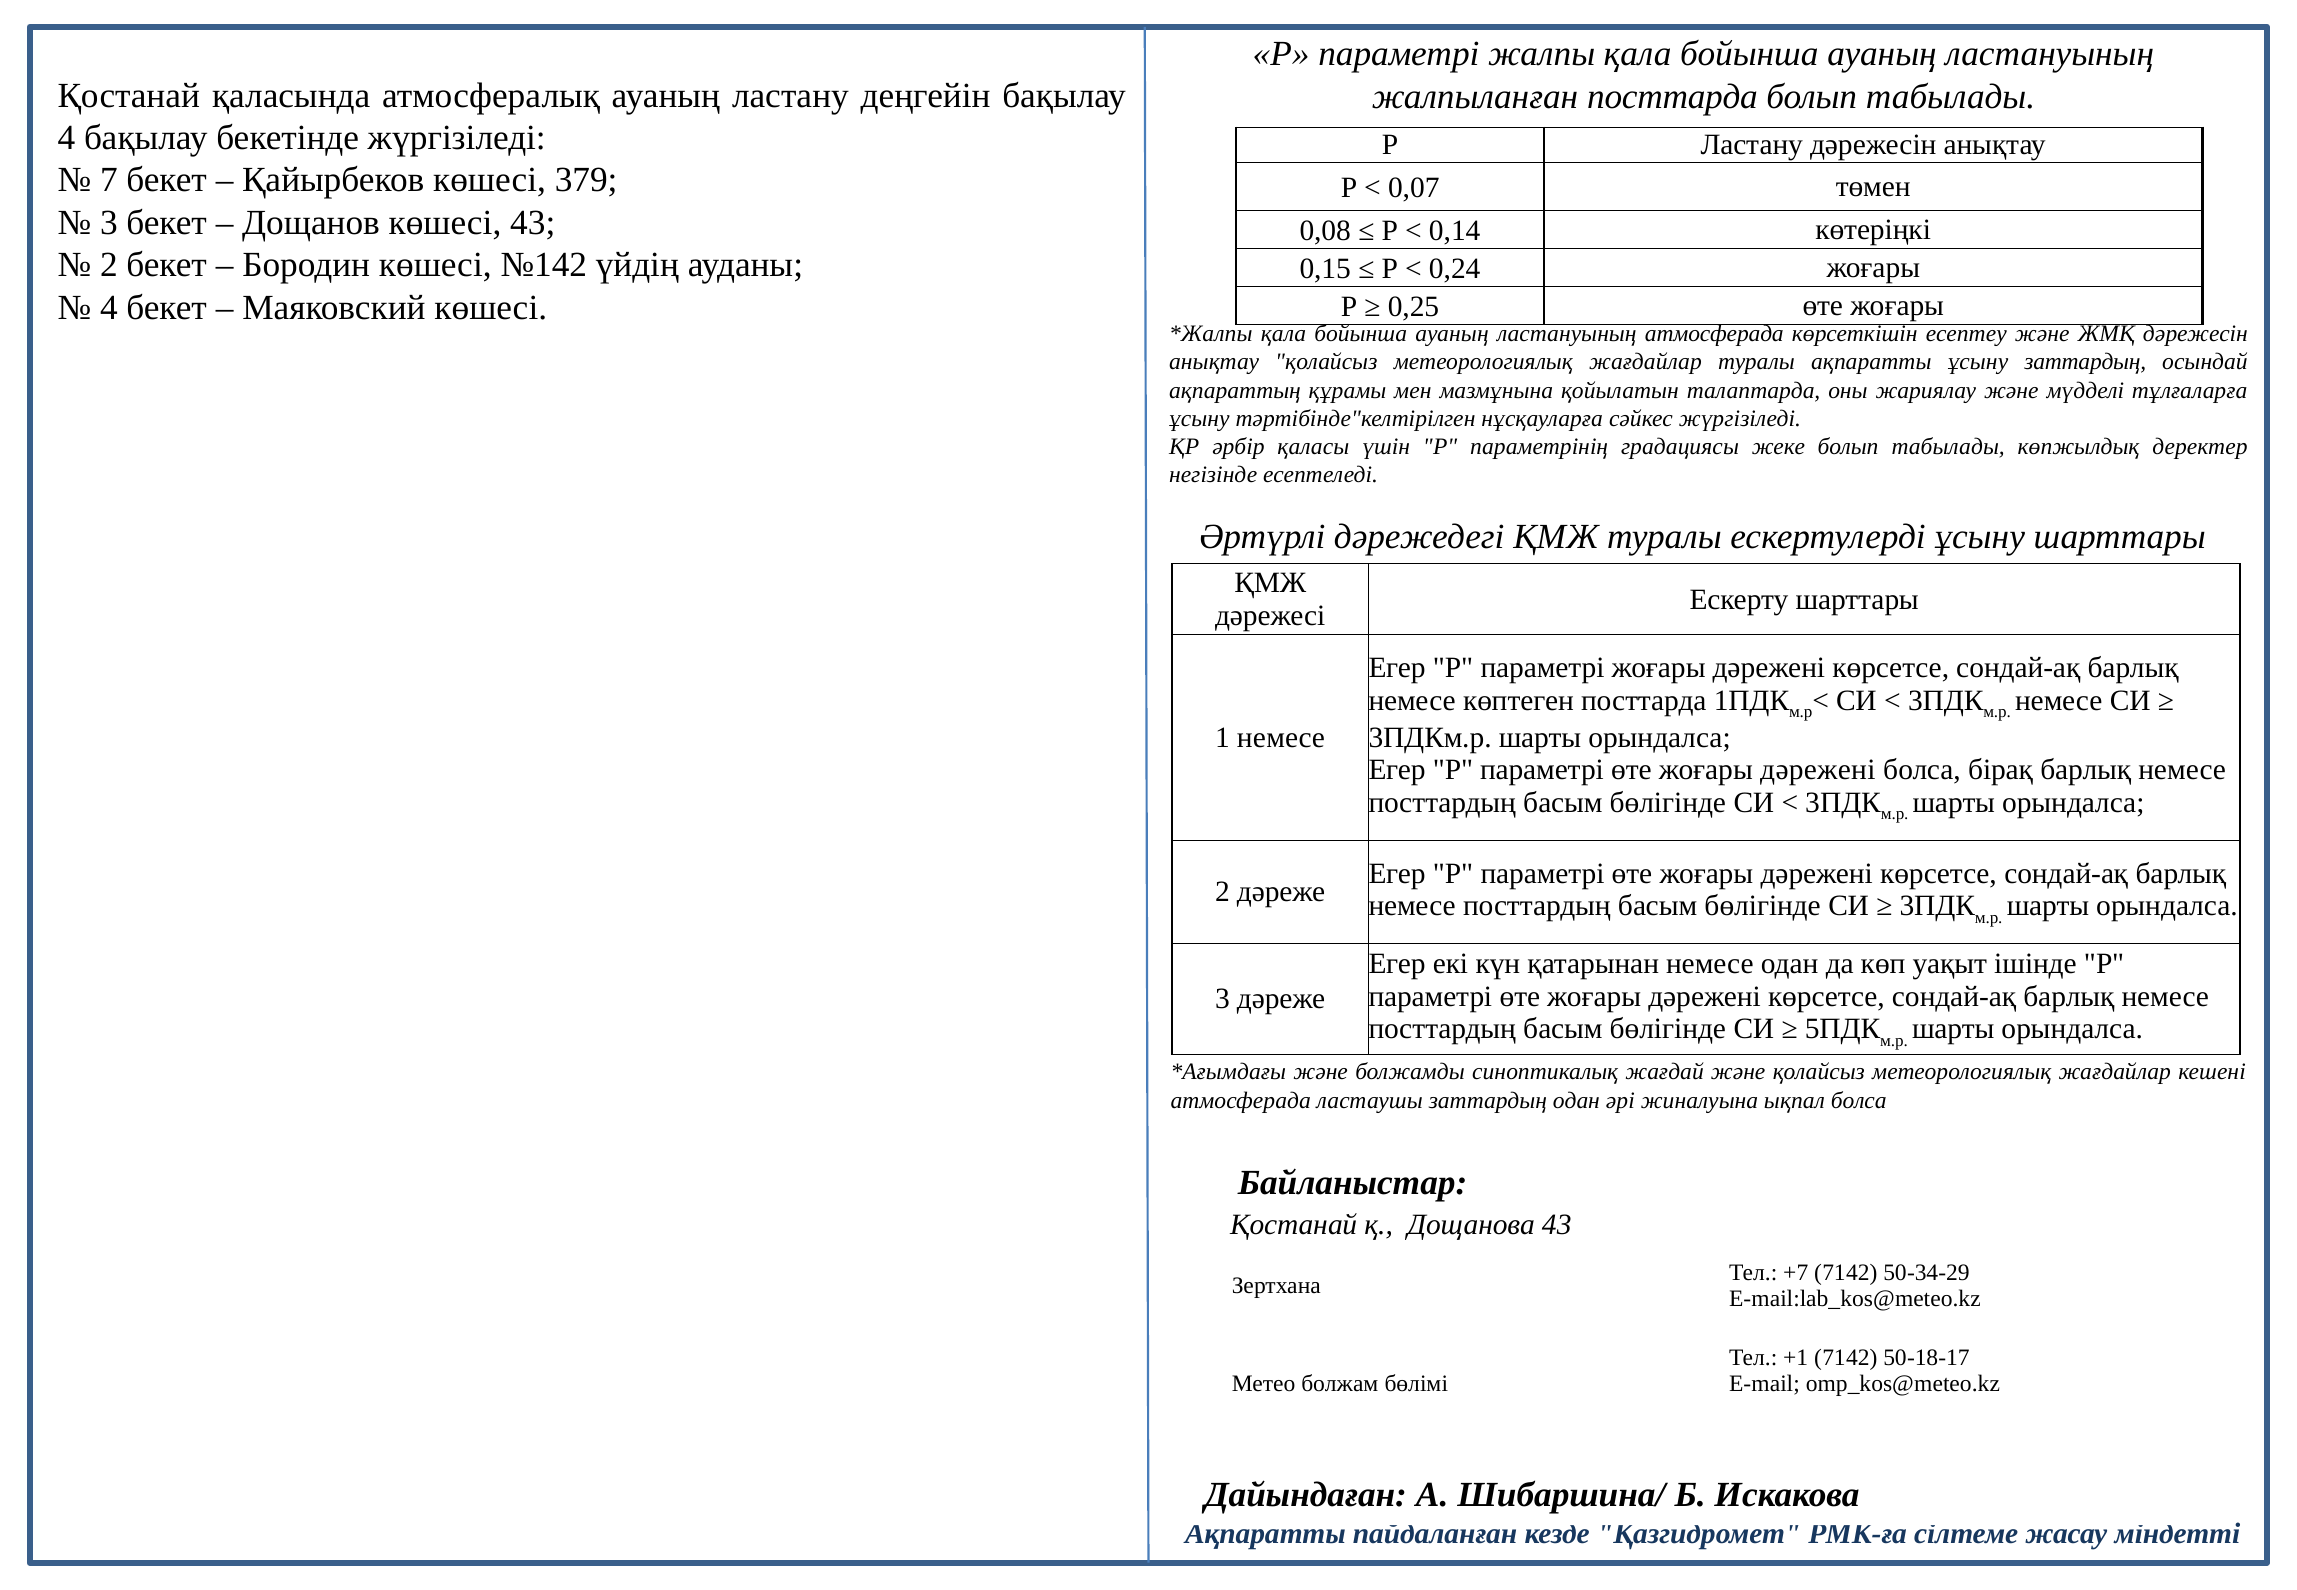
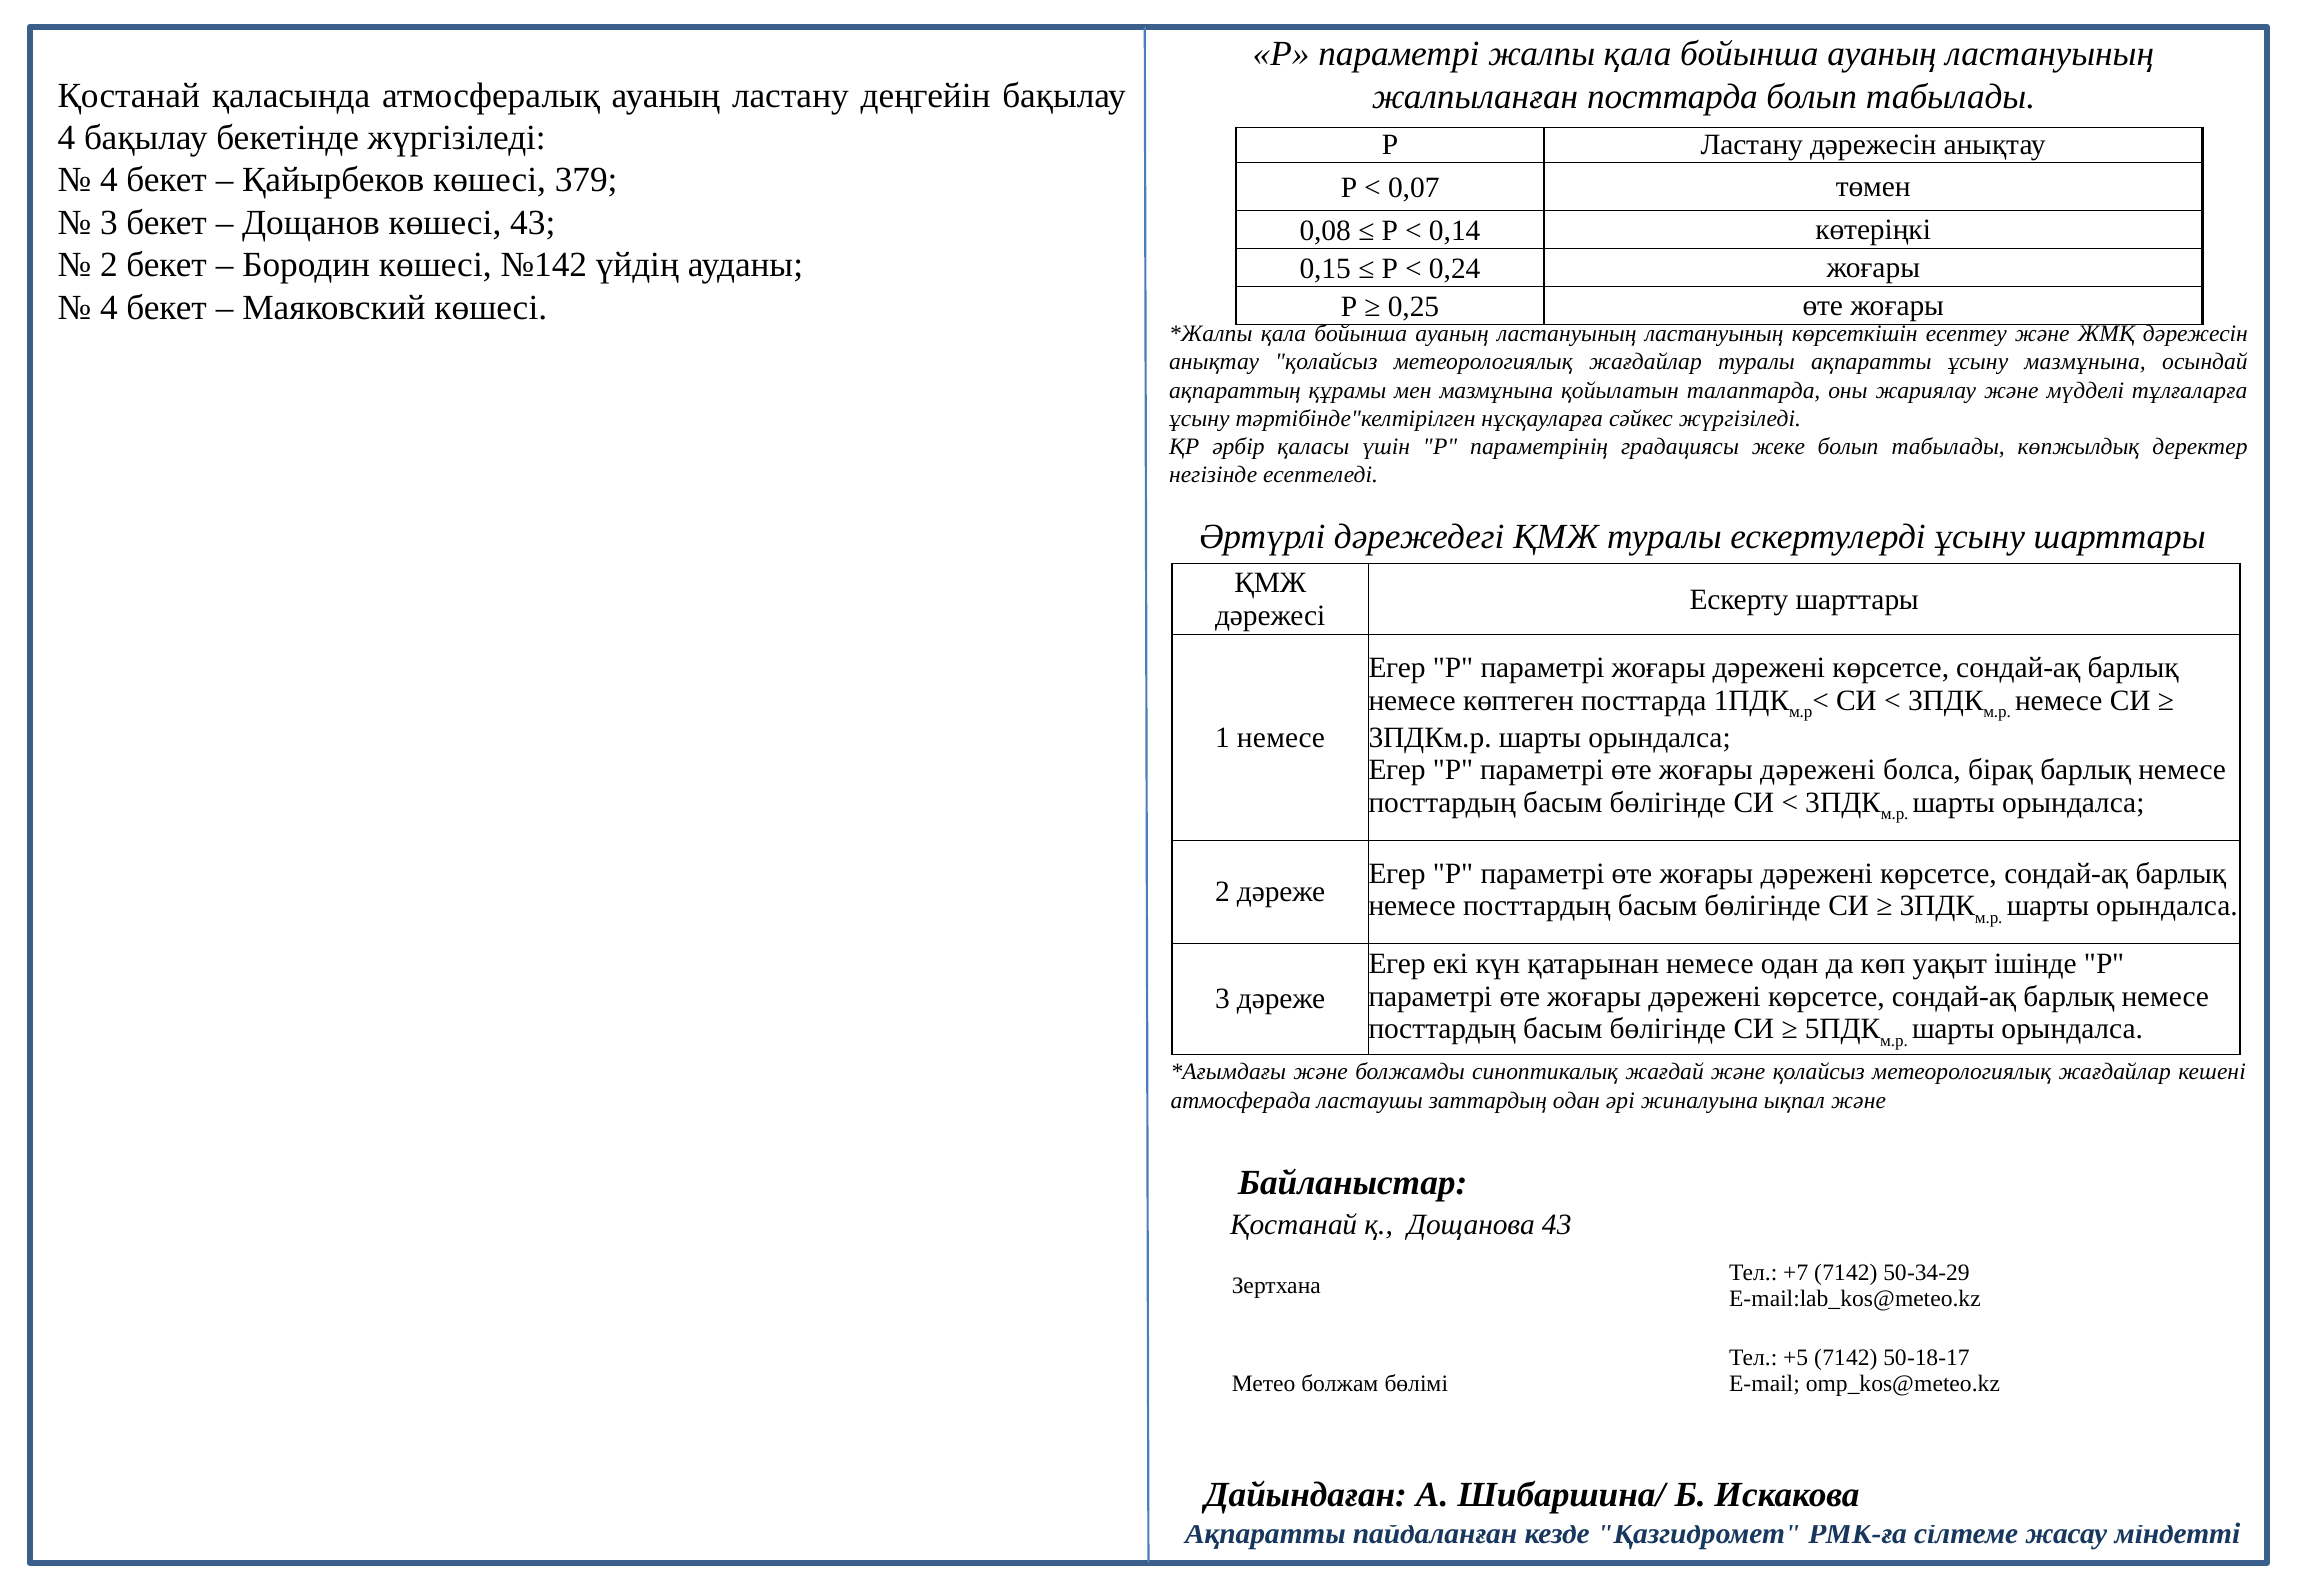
7 at (109, 180): 7 -> 4
ластануының атмосферада: атмосферада -> ластануының
ұсыну заттардың: заттардың -> мазмұнына
ықпал болса: болса -> және
+1: +1 -> +5
